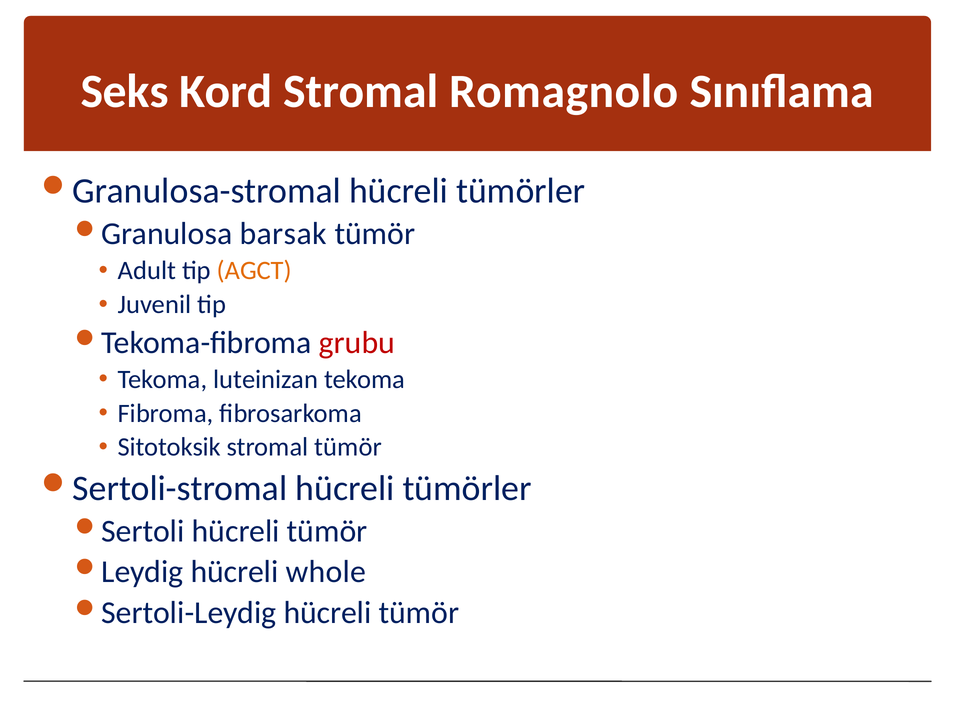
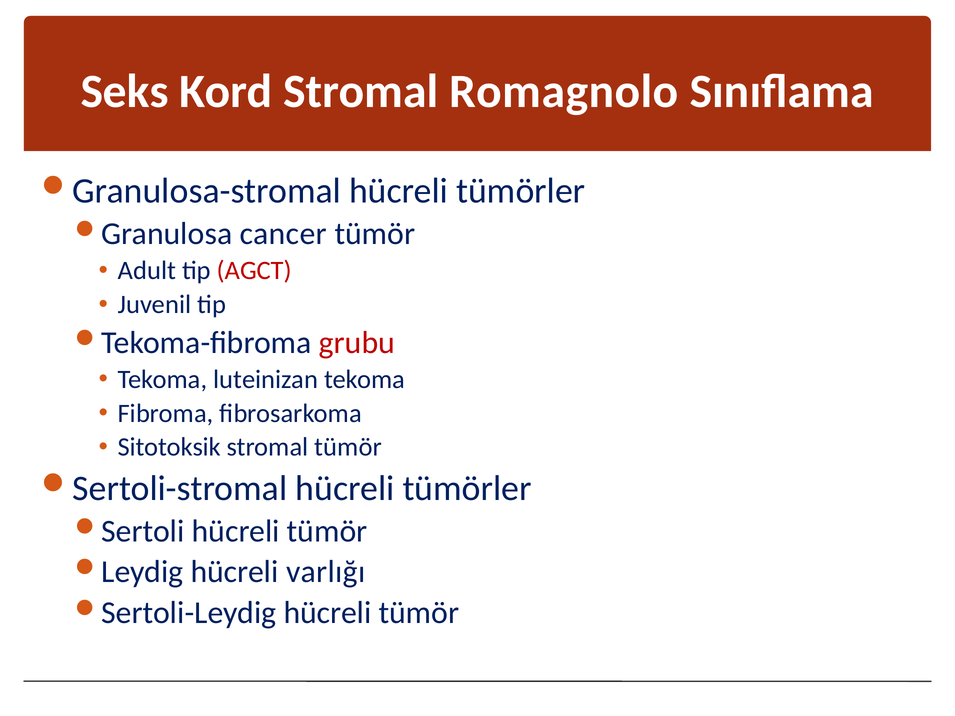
barsak: barsak -> cancer
AGCT colour: orange -> red
whole: whole -> varlığı
